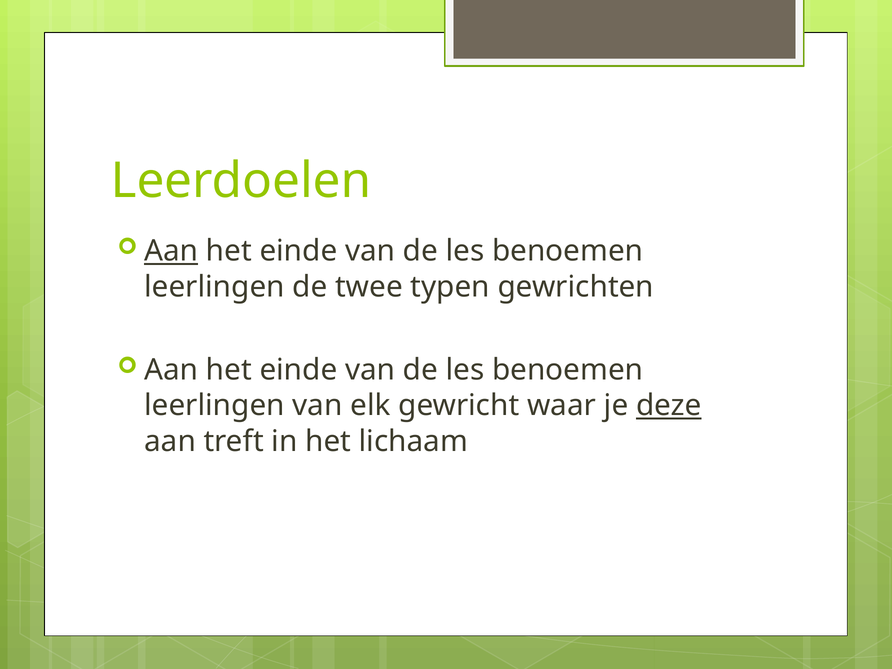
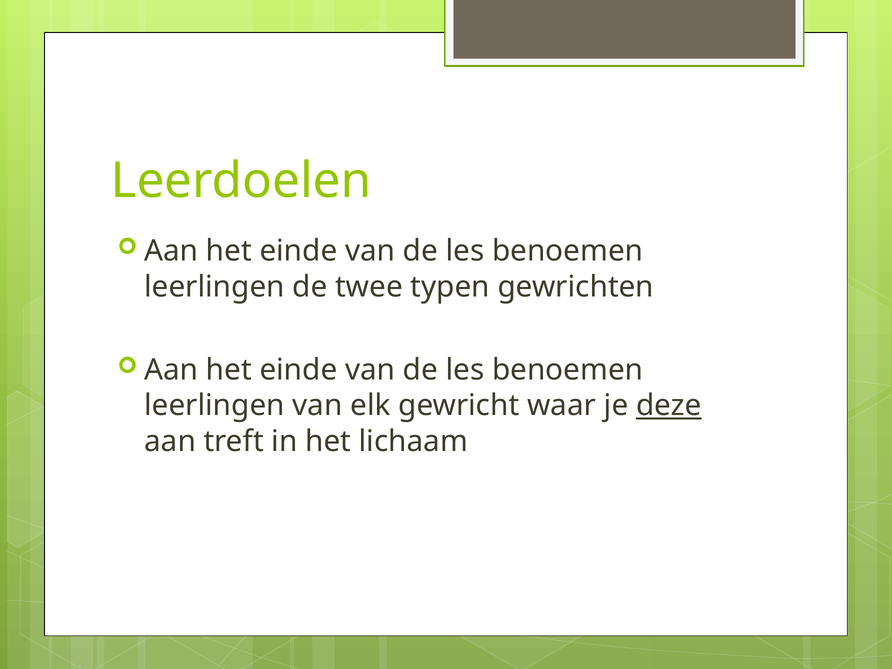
Aan at (171, 251) underline: present -> none
